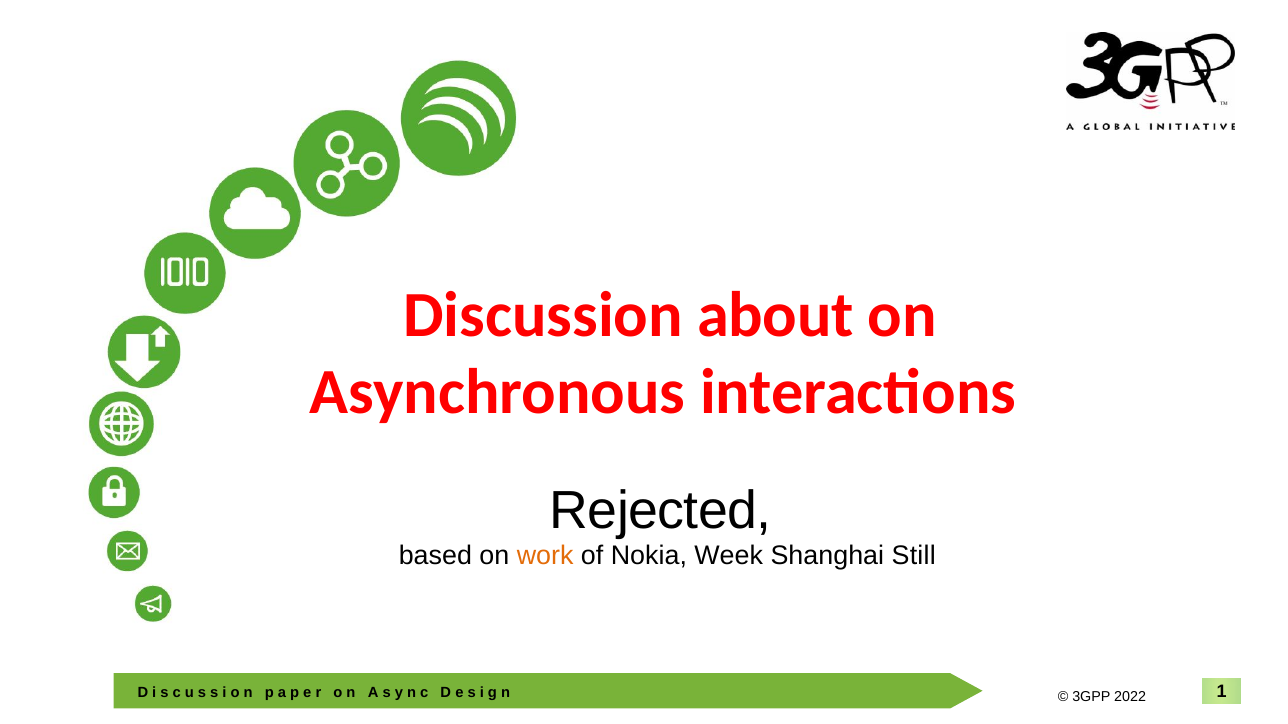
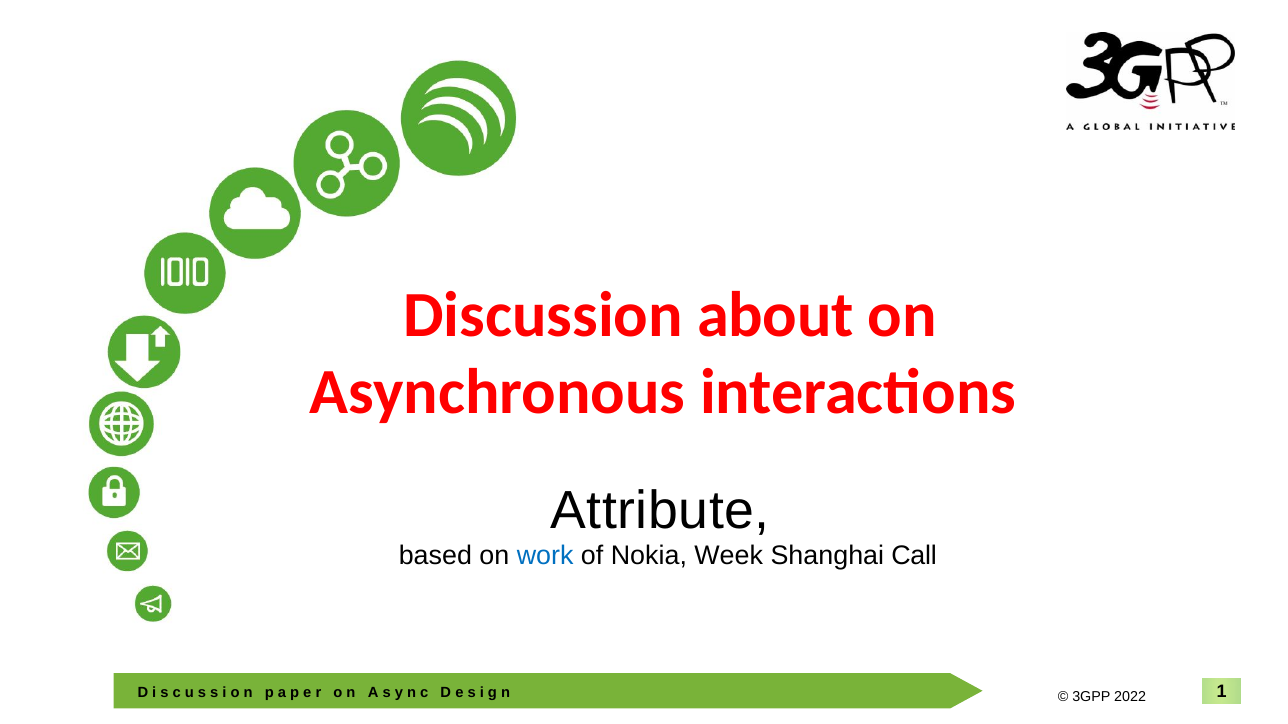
Rejected: Rejected -> Attribute
work colour: orange -> blue
Still: Still -> Call
